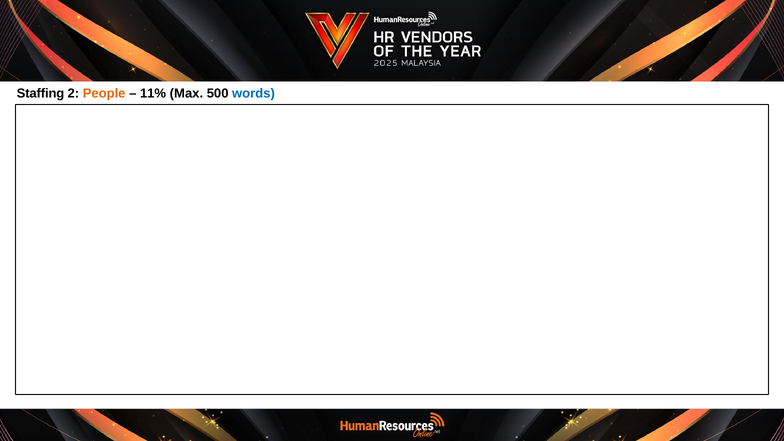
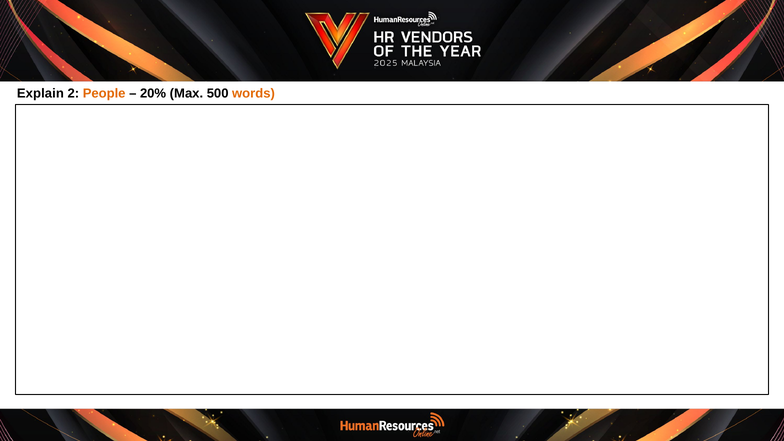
Staffing: Staffing -> Explain
11%: 11% -> 20%
words colour: blue -> orange
